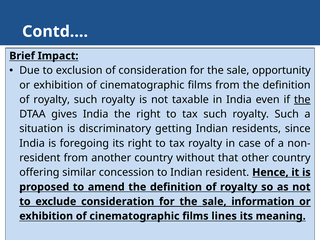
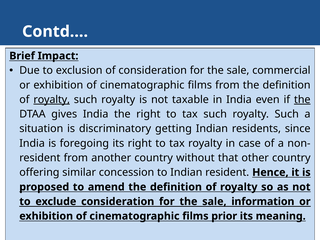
opportunity: opportunity -> commercial
royalty at (52, 100) underline: none -> present
lines: lines -> prior
